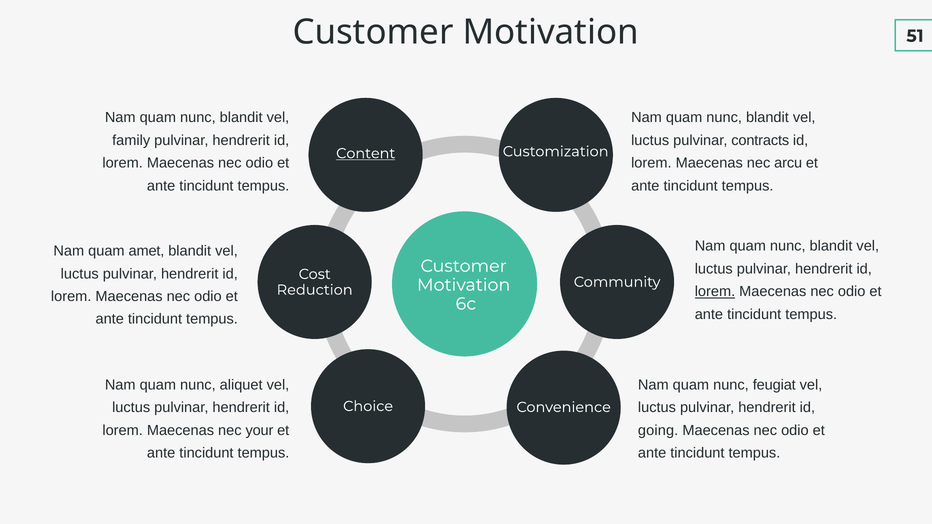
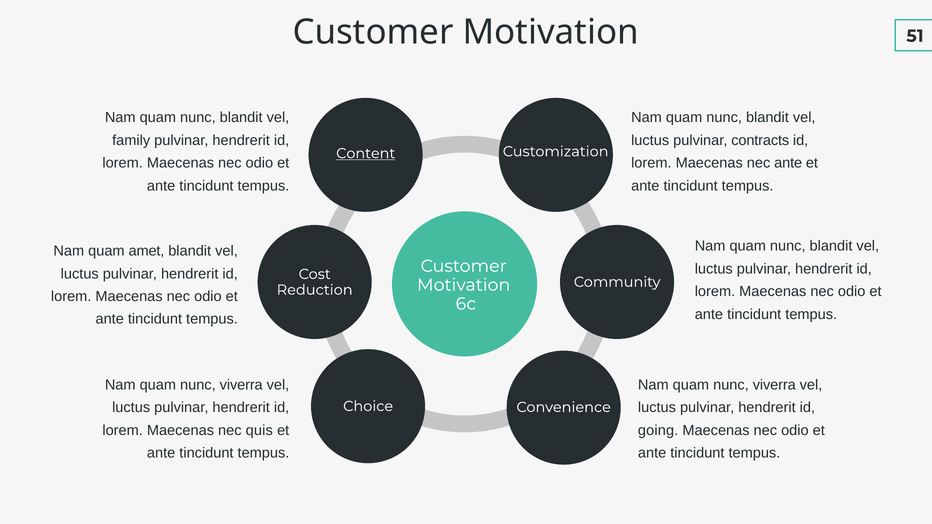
nec arcu: arcu -> ante
lorem at (715, 292) underline: present -> none
aliquet at (241, 385): aliquet -> viverra
feugiat at (774, 385): feugiat -> viverra
your: your -> quis
